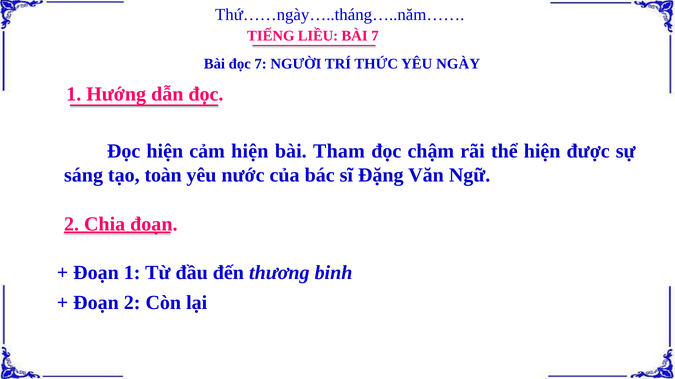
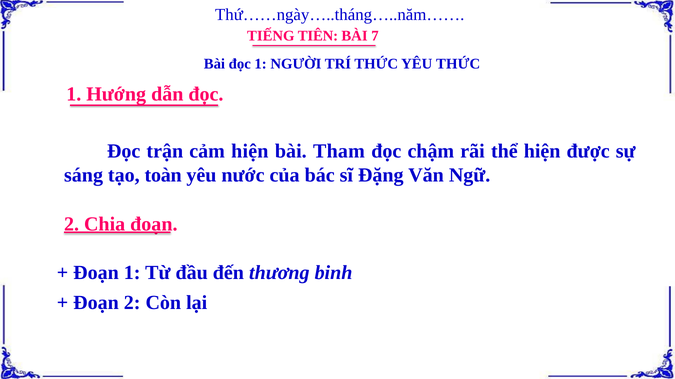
LIỀU: LIỀU -> TIÊN
đọc 7: 7 -> 1
YÊU NGÀY: NGÀY -> THỨC
Đọc hiện: hiện -> trận
